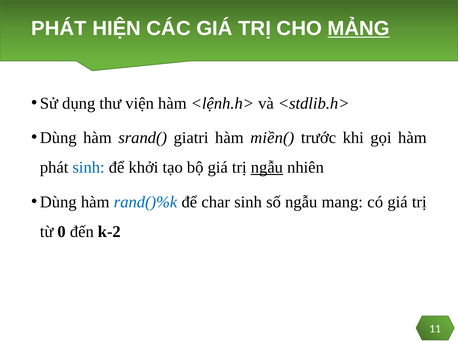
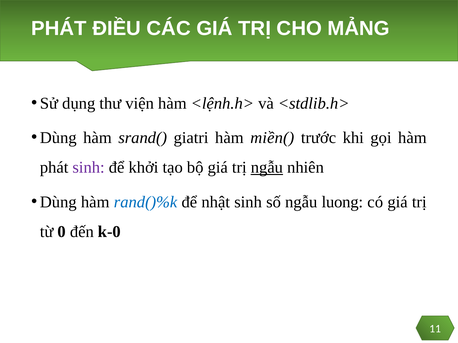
HIỆN: HIỆN -> ĐIỀU
MẢNG underline: present -> none
sinh at (89, 168) colour: blue -> purple
char: char -> nhật
mang: mang -> luong
k-2: k-2 -> k-0
